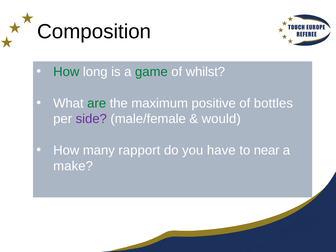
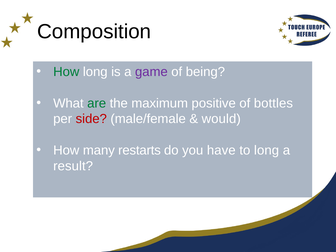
game colour: green -> purple
whilst: whilst -> being
side colour: purple -> red
rapport: rapport -> restarts
to near: near -> long
make: make -> result
